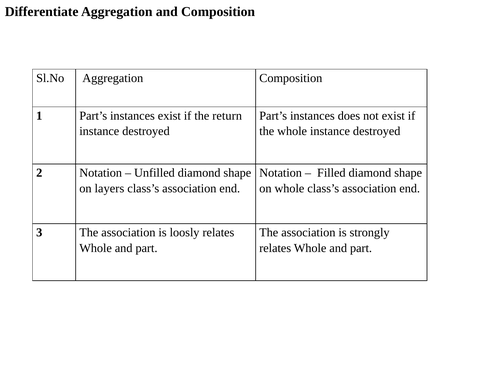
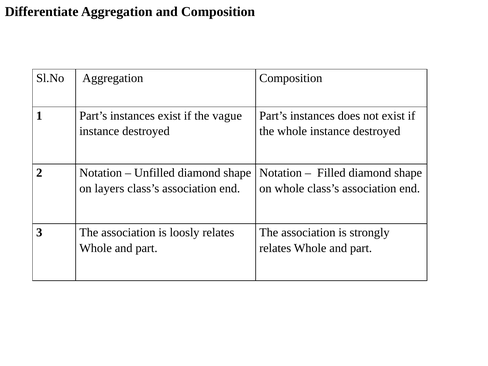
return: return -> vague
